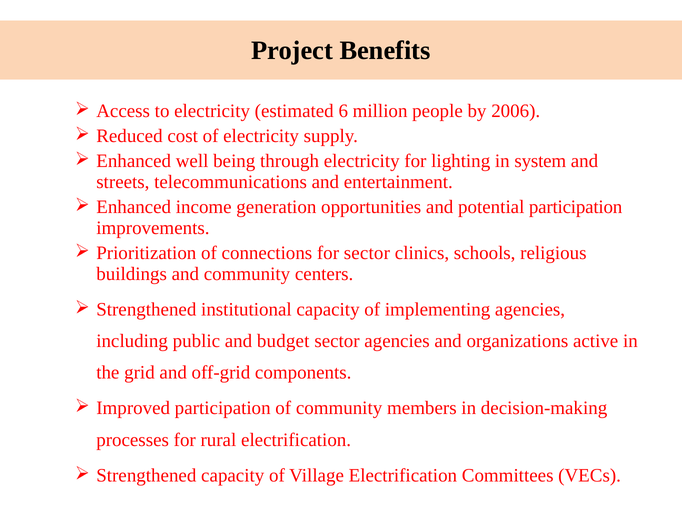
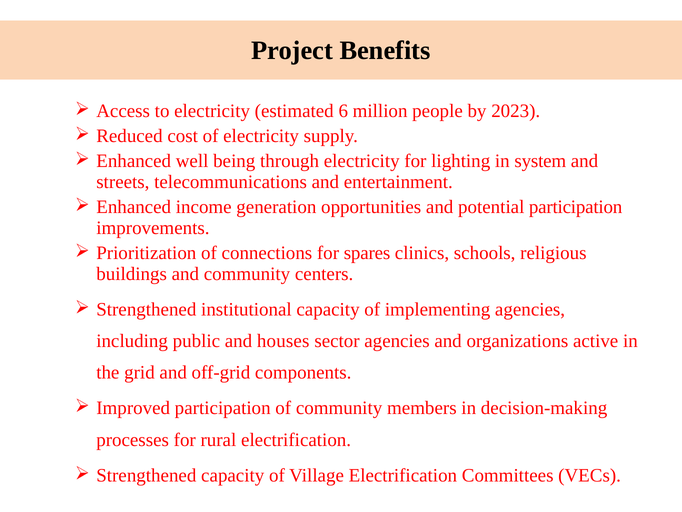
2006: 2006 -> 2023
for sector: sector -> spares
budget: budget -> houses
